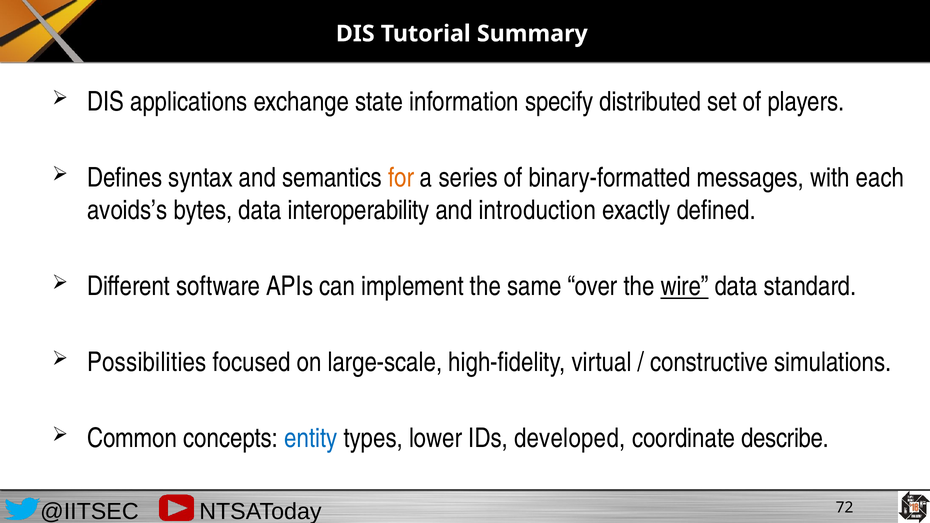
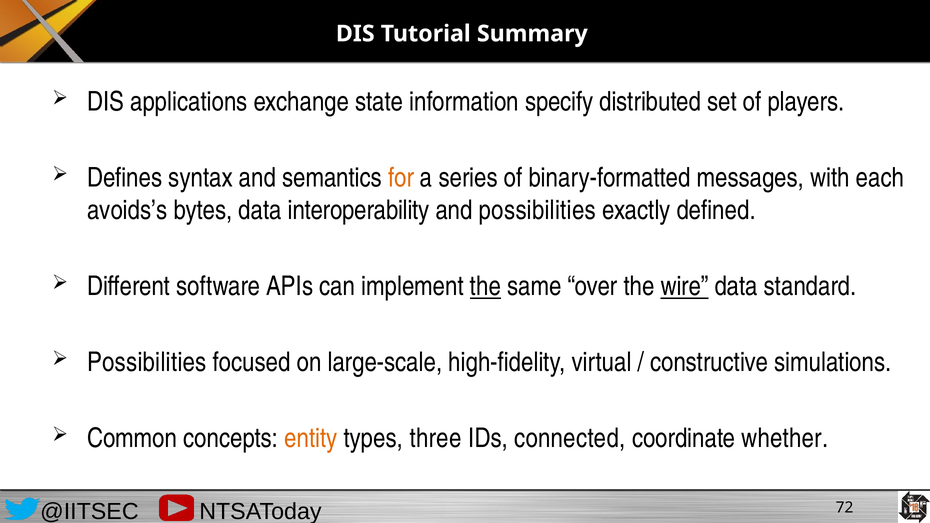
and introduction: introduction -> possibilities
the at (485, 287) underline: none -> present
entity colour: blue -> orange
lower: lower -> three
developed: developed -> connected
describe: describe -> whether
